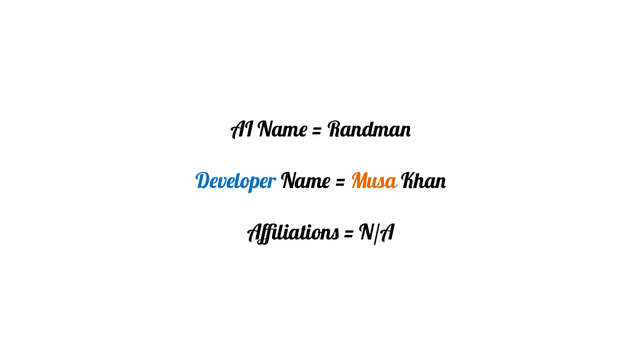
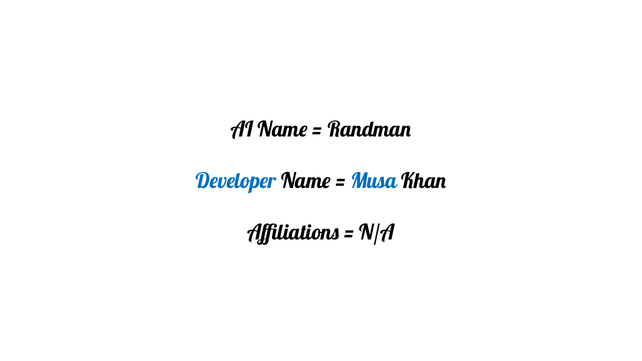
Musa colour: orange -> blue
